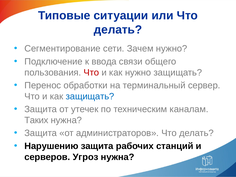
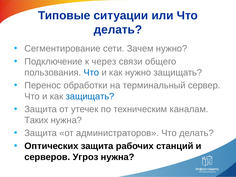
ввода: ввода -> через
Что at (91, 73) colour: red -> blue
Нарушению: Нарушению -> Оптических
